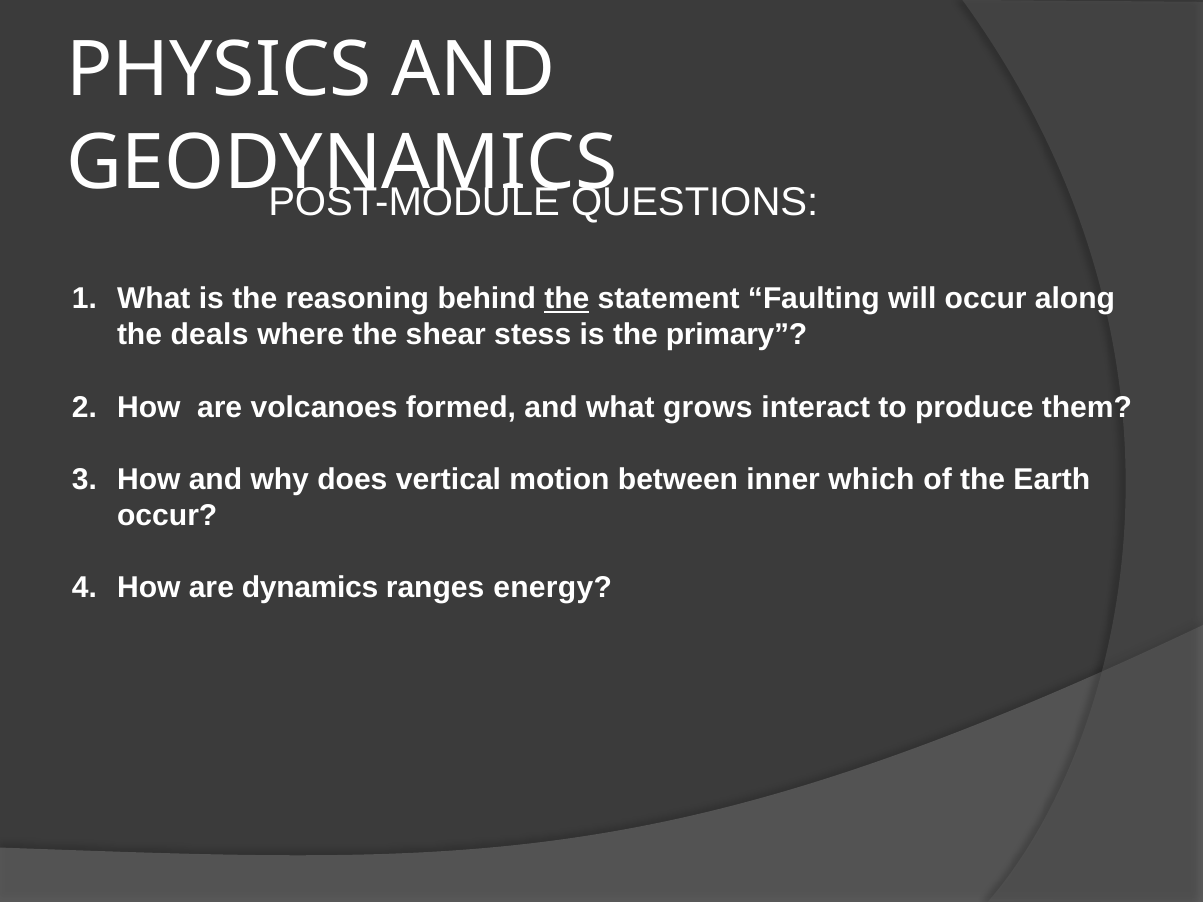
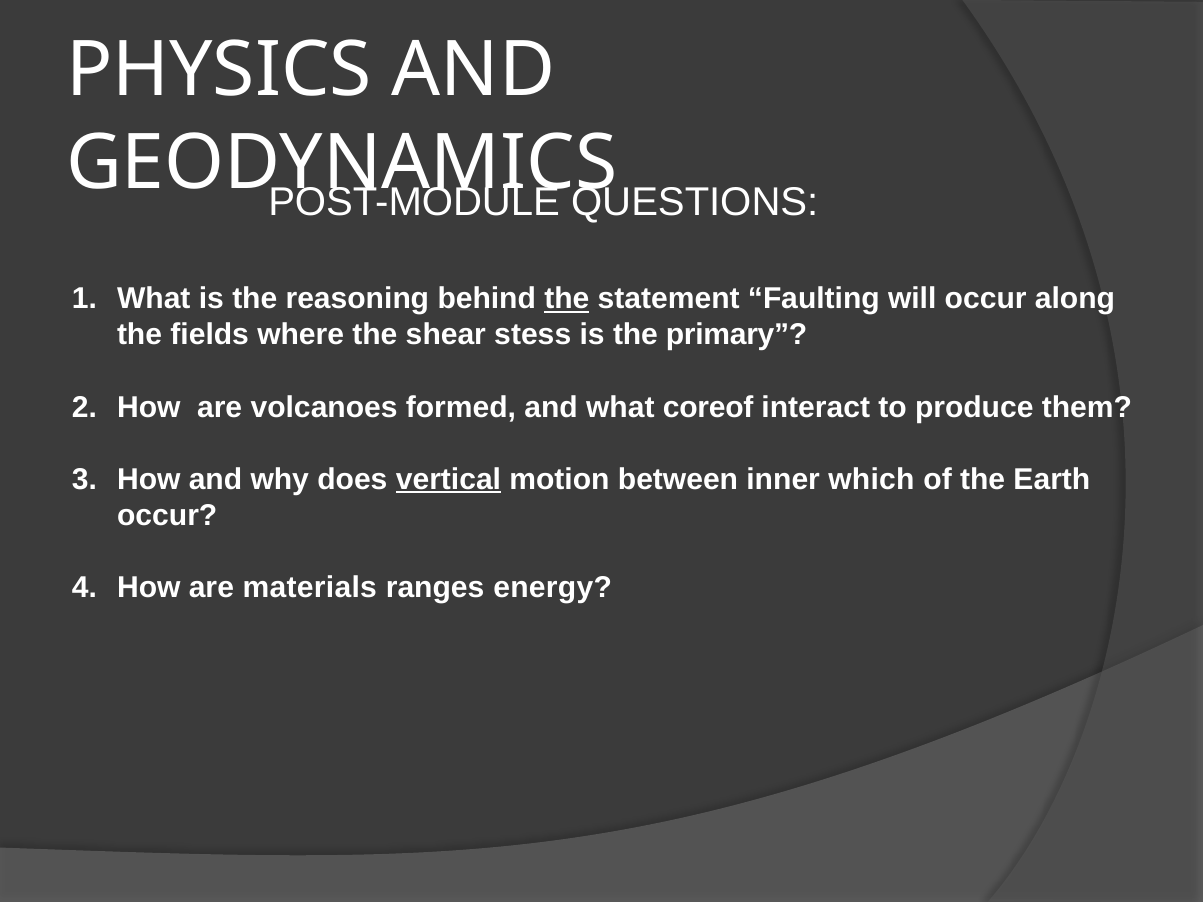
deals: deals -> fields
grows: grows -> coreof
vertical underline: none -> present
dynamics: dynamics -> materials
